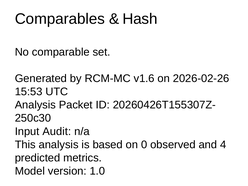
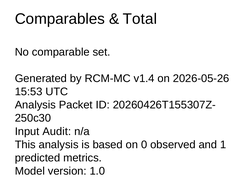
Hash: Hash -> Total
v1.6: v1.6 -> v1.4
2026-02-26: 2026-02-26 -> 2026-05-26
4: 4 -> 1
